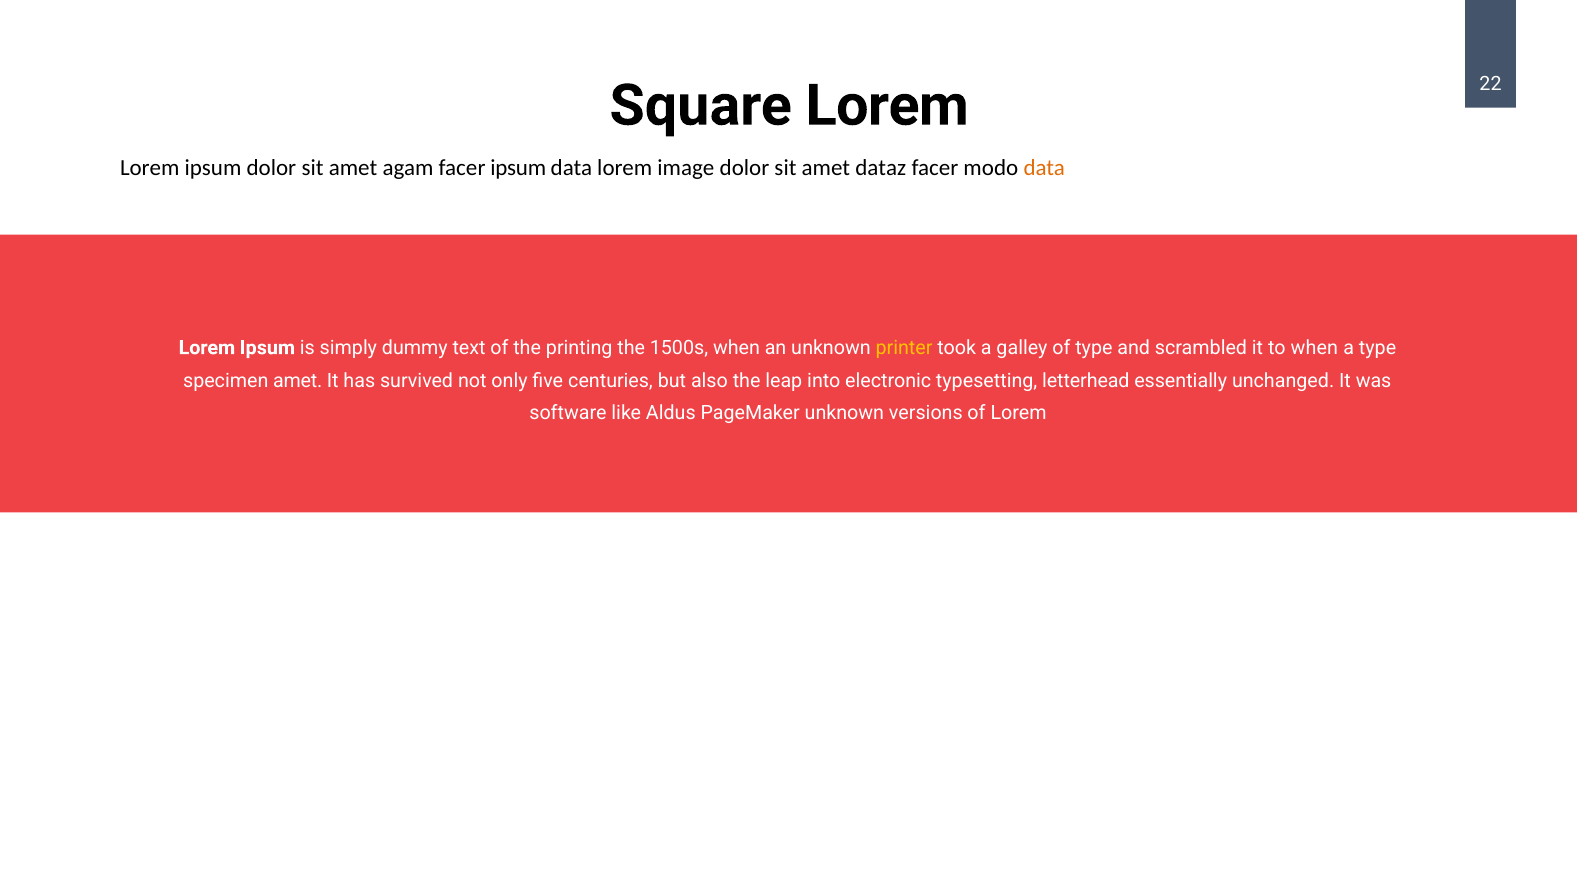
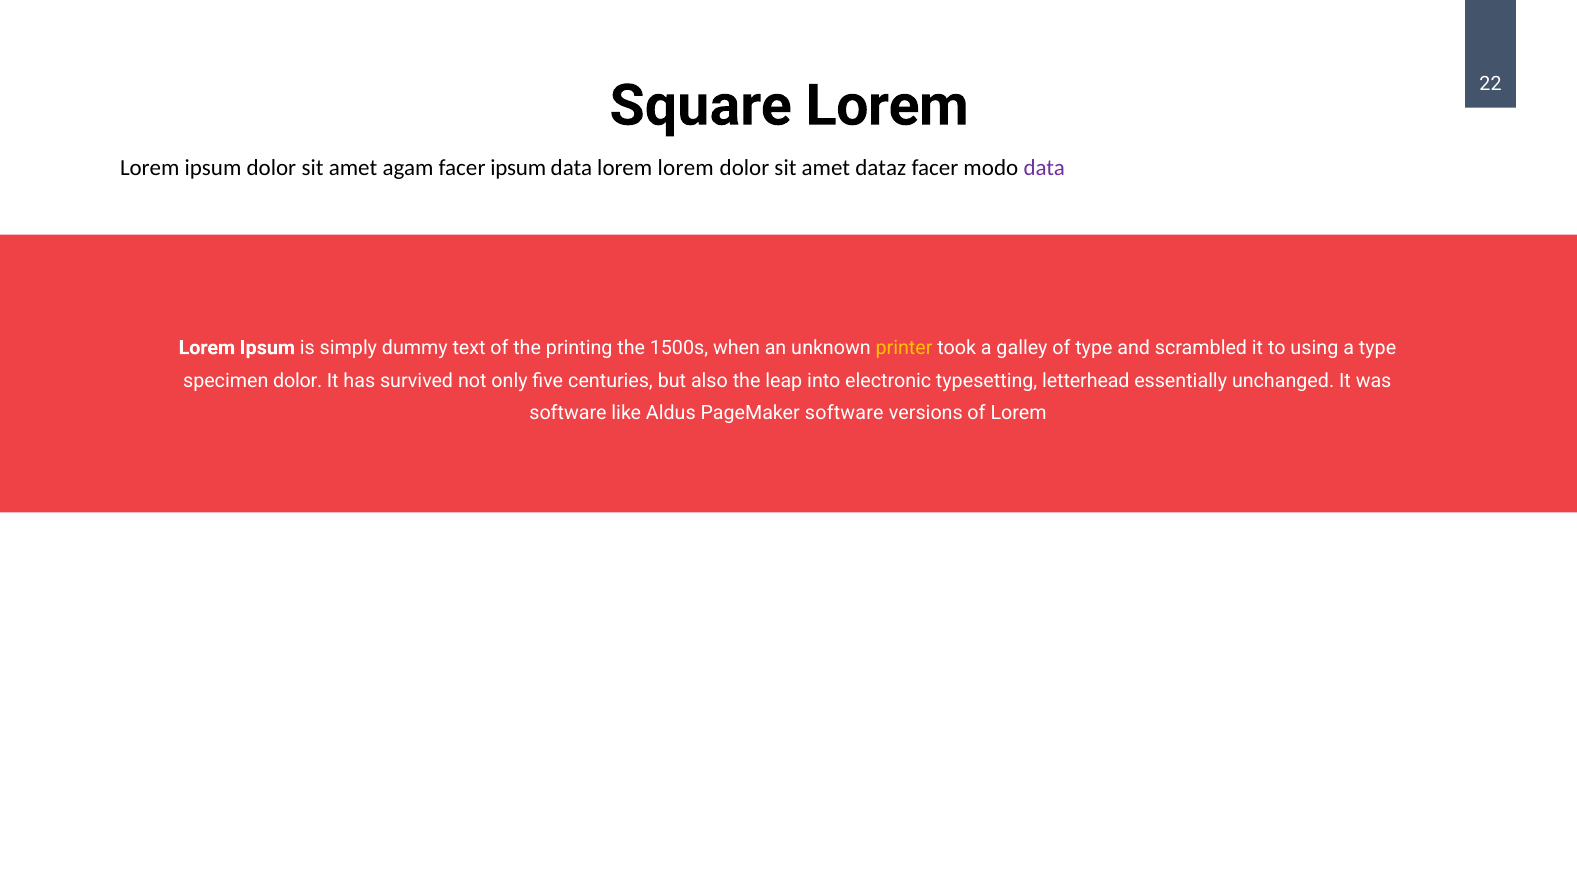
data lorem image: image -> lorem
data at (1044, 168) colour: orange -> purple
to when: when -> using
specimen amet: amet -> dolor
PageMaker unknown: unknown -> software
